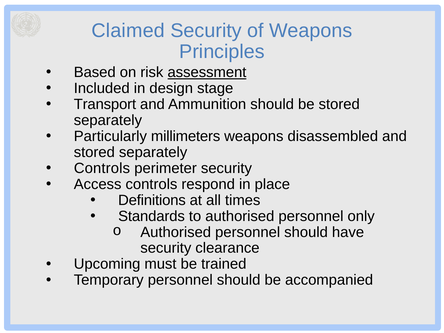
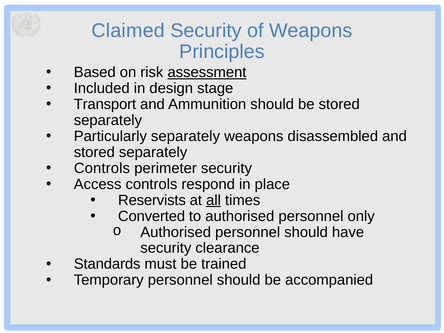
Particularly millimeters: millimeters -> separately
Definitions: Definitions -> Reservists
all underline: none -> present
Standards: Standards -> Converted
Upcoming: Upcoming -> Standards
